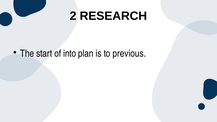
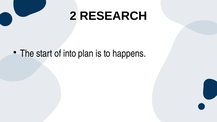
previous: previous -> happens
